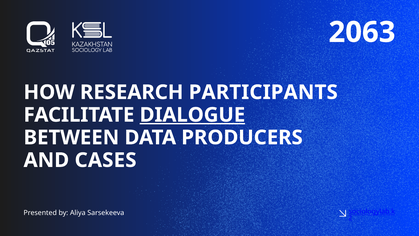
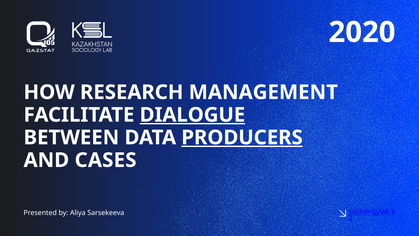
2063: 2063 -> 2020
PARTICIPANTS: PARTICIPANTS -> MANAGEMENT
PRODUCERS underline: none -> present
